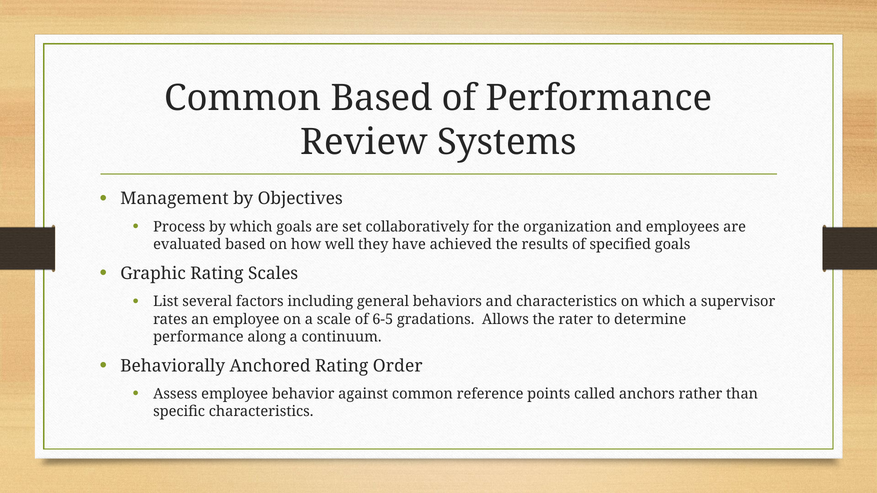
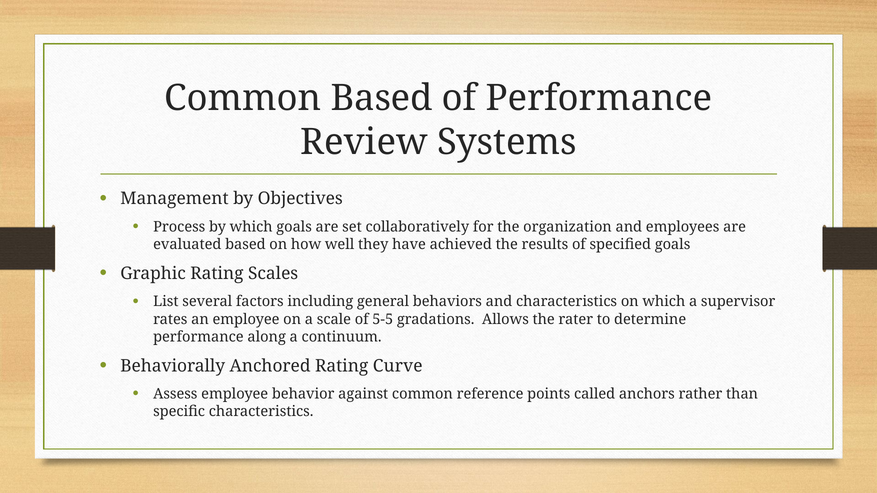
6-5: 6-5 -> 5-5
Order: Order -> Curve
